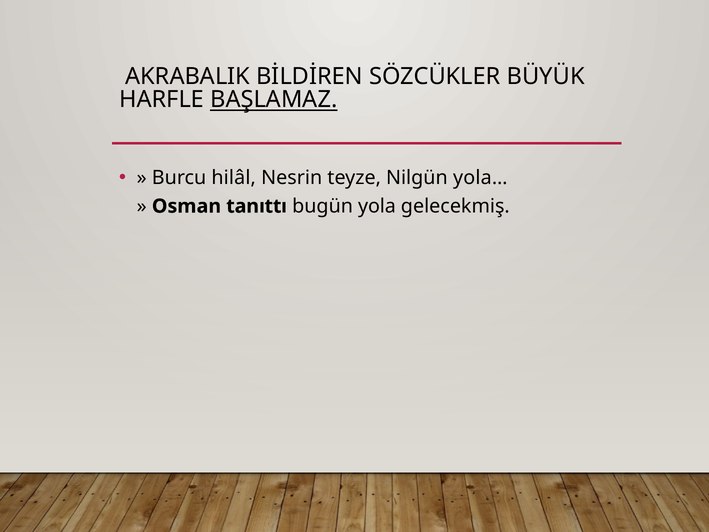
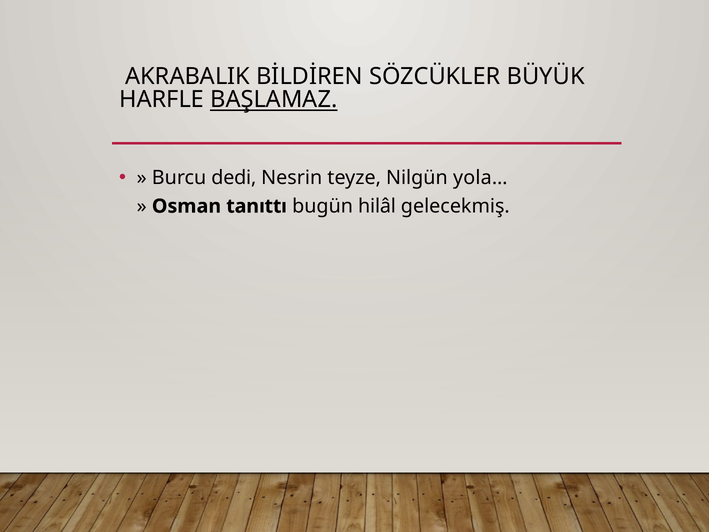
hilâl: hilâl -> dedi
yola: yola -> hilâl
